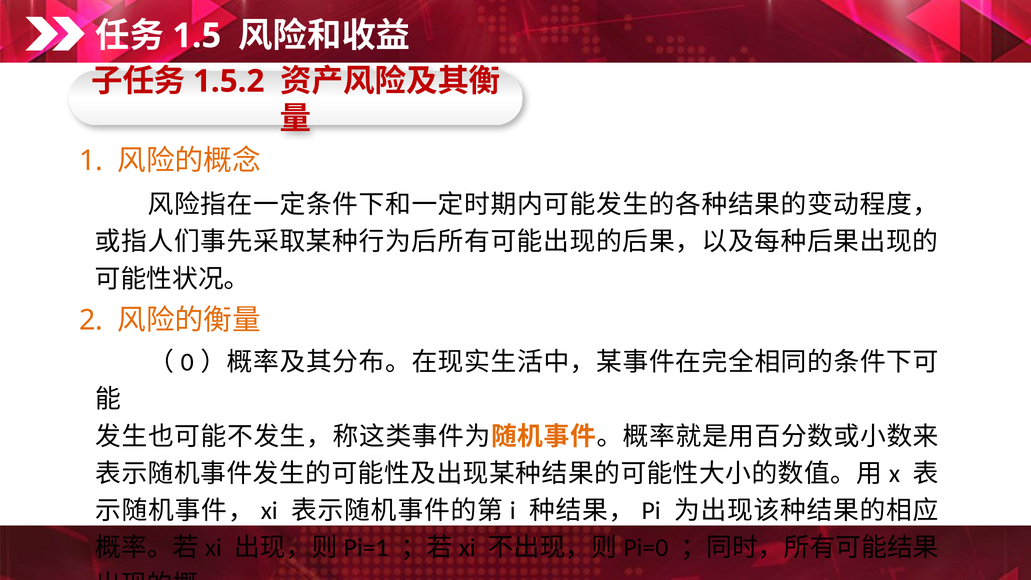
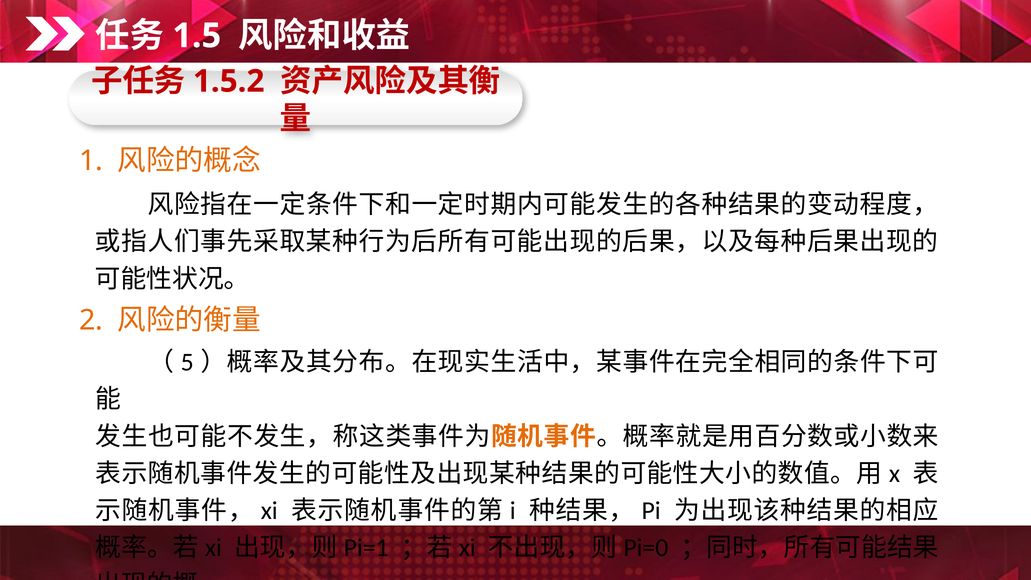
0: 0 -> 5
